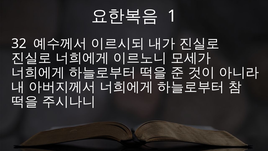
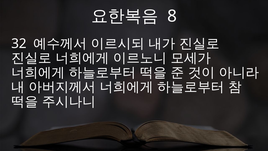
1: 1 -> 8
